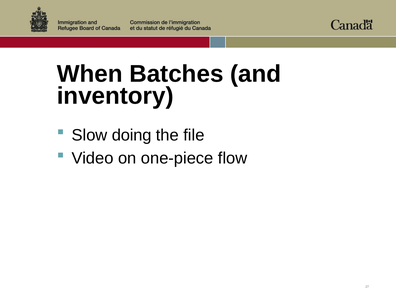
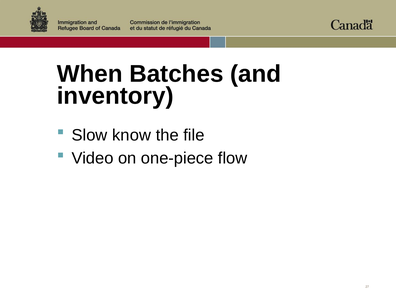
doing: doing -> know
